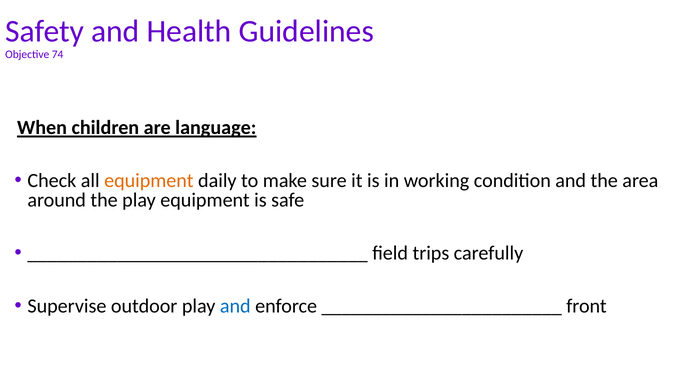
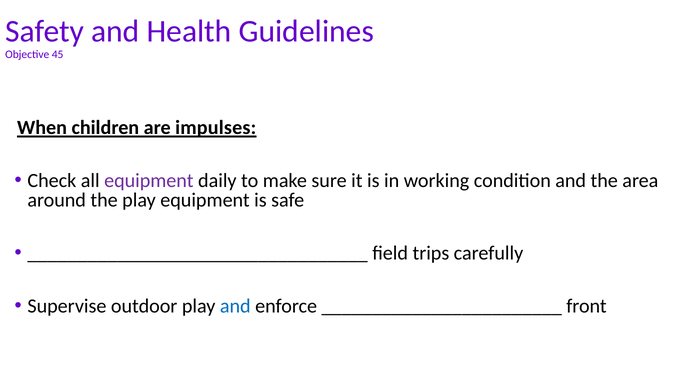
74: 74 -> 45
language: language -> impulses
equipment at (149, 181) colour: orange -> purple
